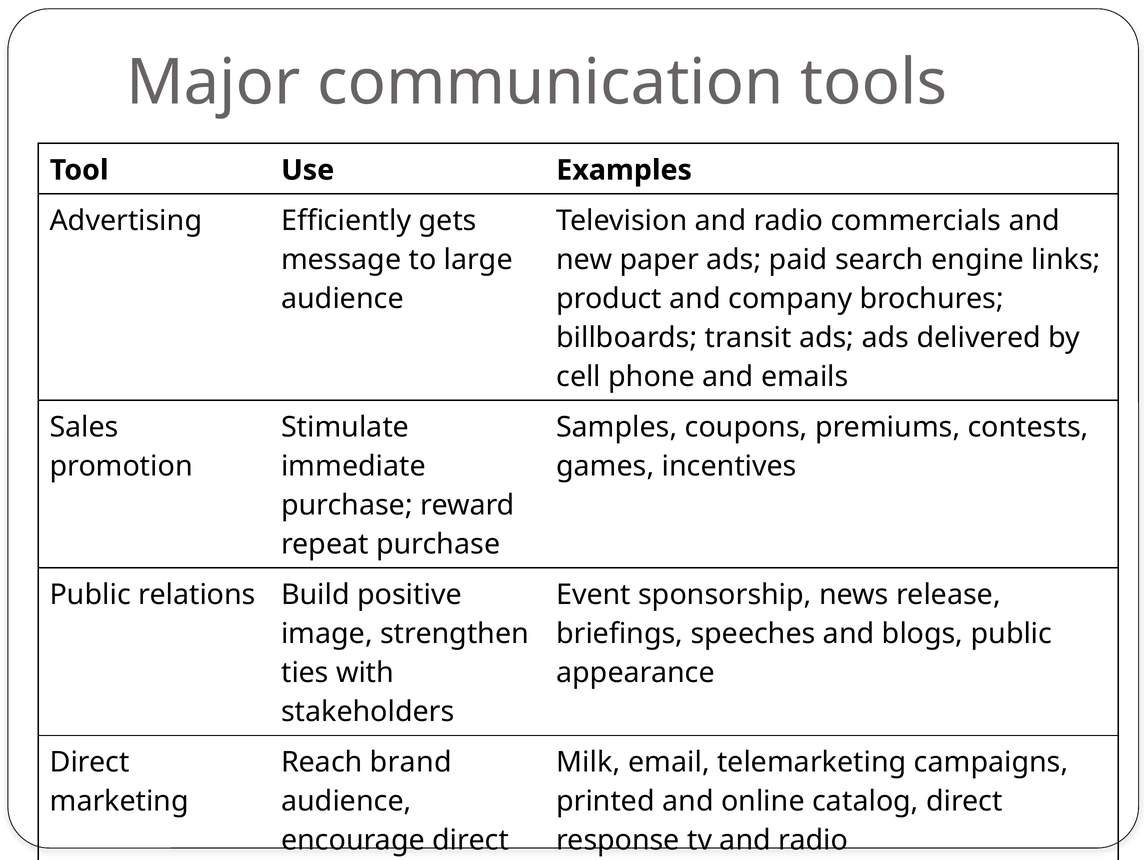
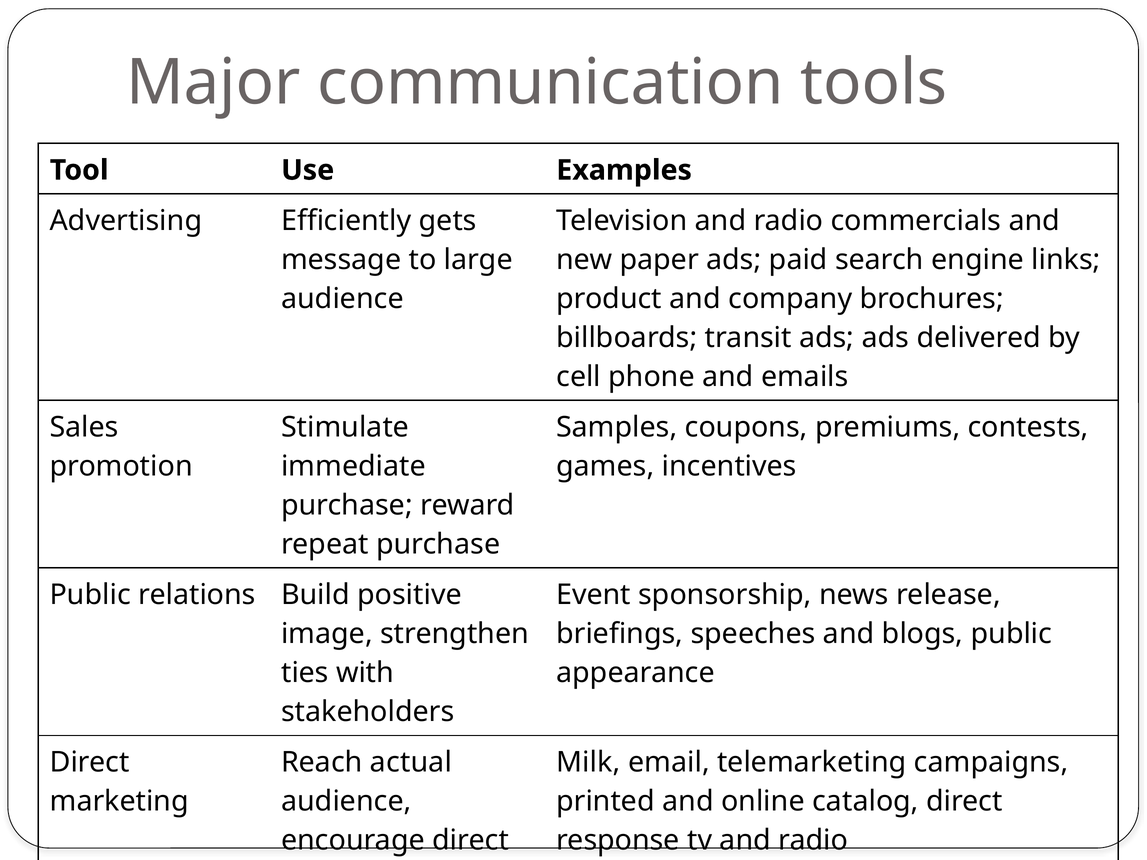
brand: brand -> actual
